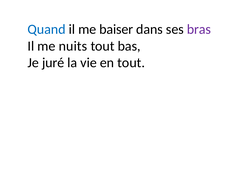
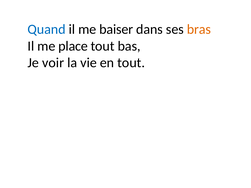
bras colour: purple -> orange
nuits: nuits -> place
juré: juré -> voir
